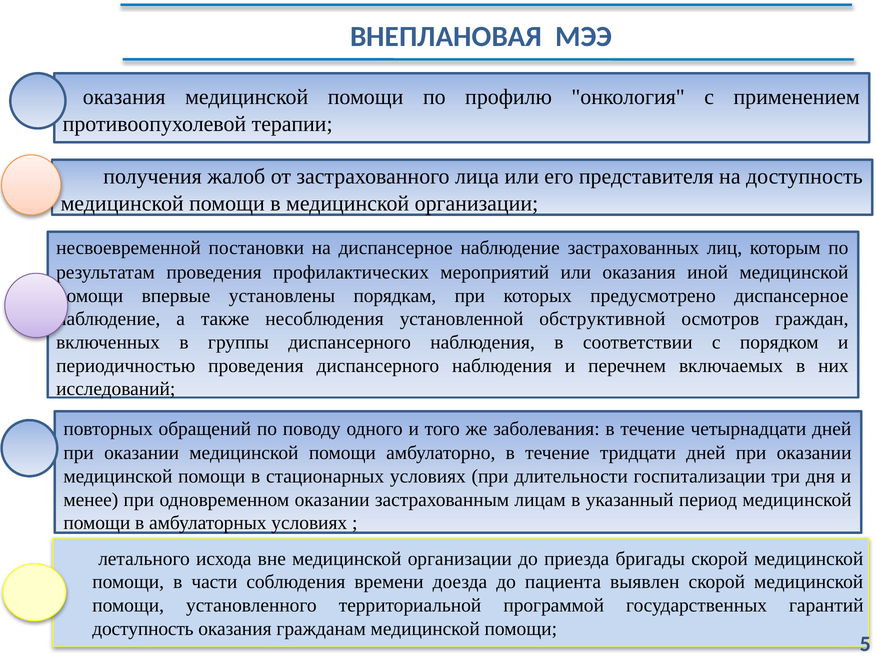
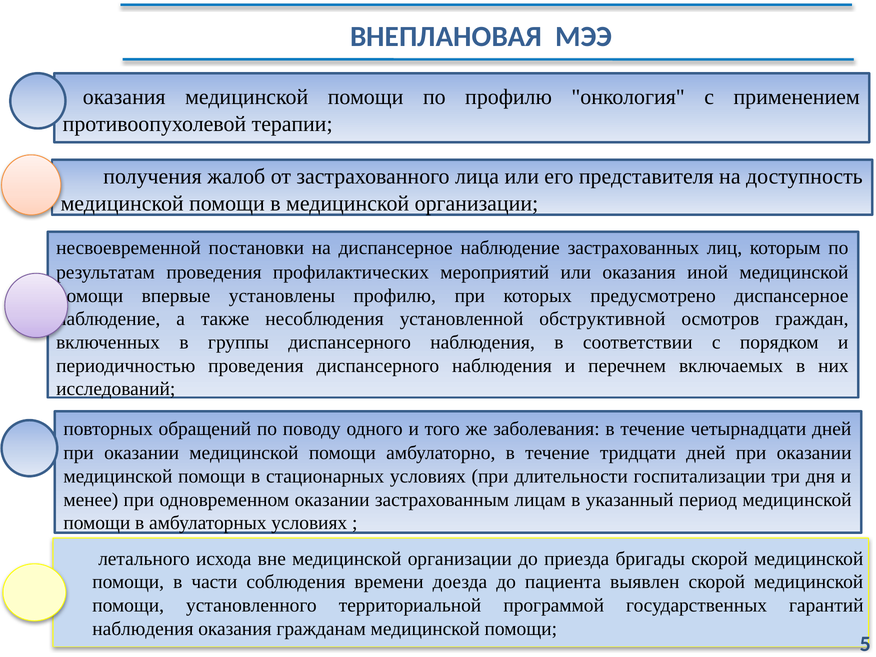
установлены порядкам: порядкам -> профилю
доступность at (143, 629): доступность -> наблюдения
